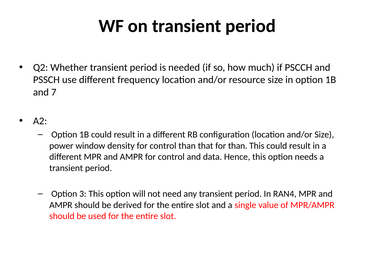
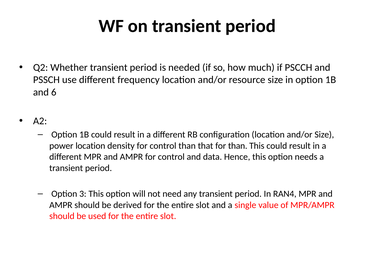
7: 7 -> 6
power window: window -> location
